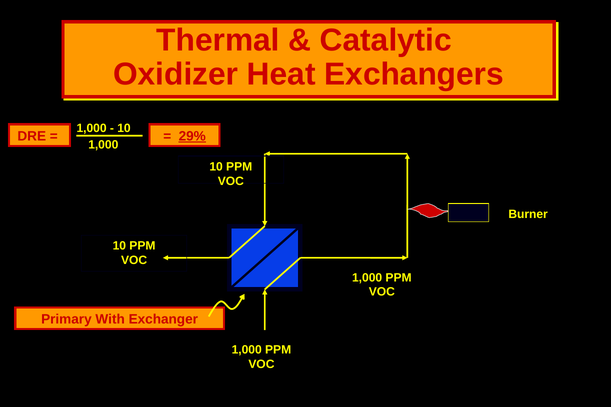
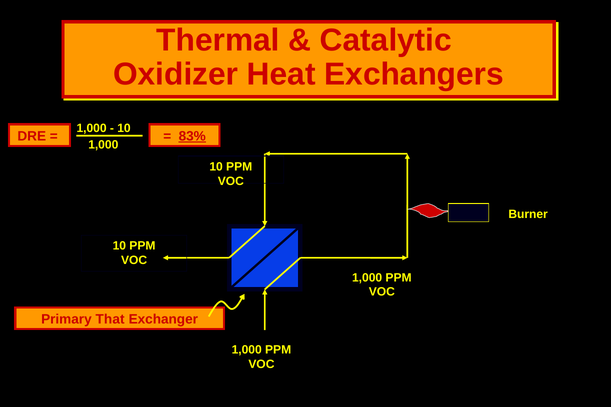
29%: 29% -> 83%
With: With -> That
